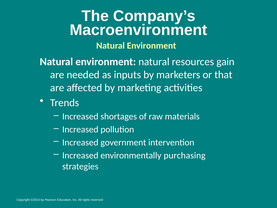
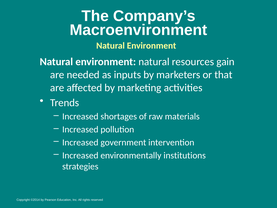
purchasing: purchasing -> institutions
